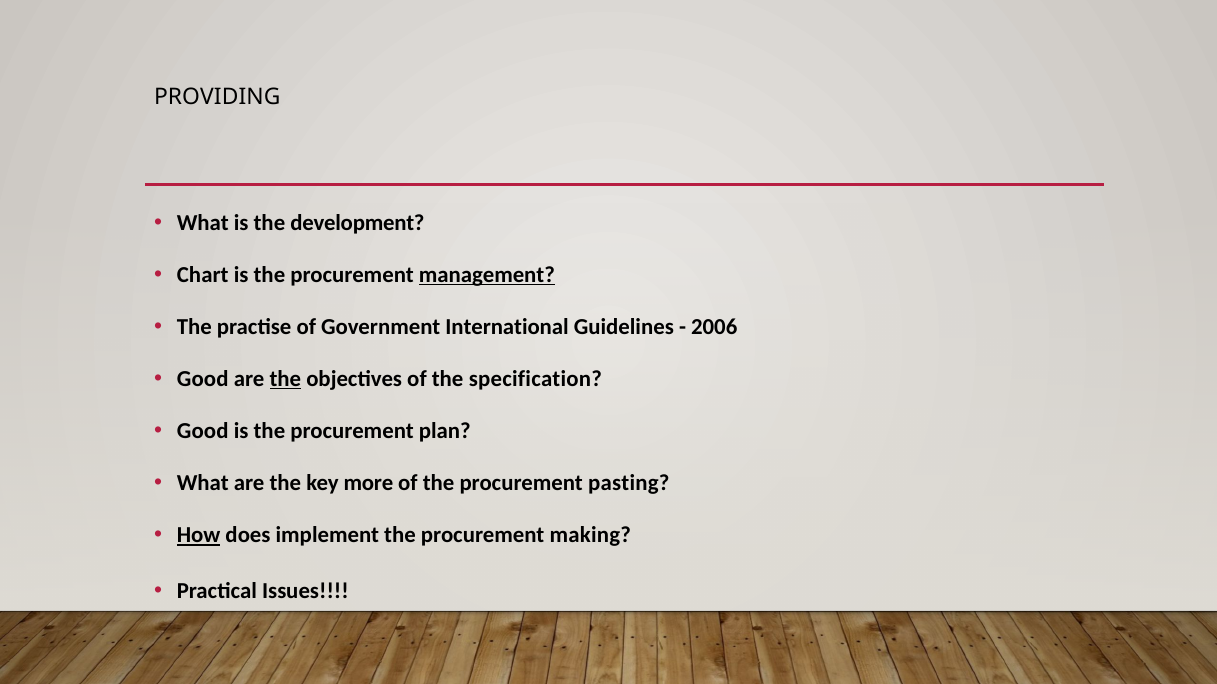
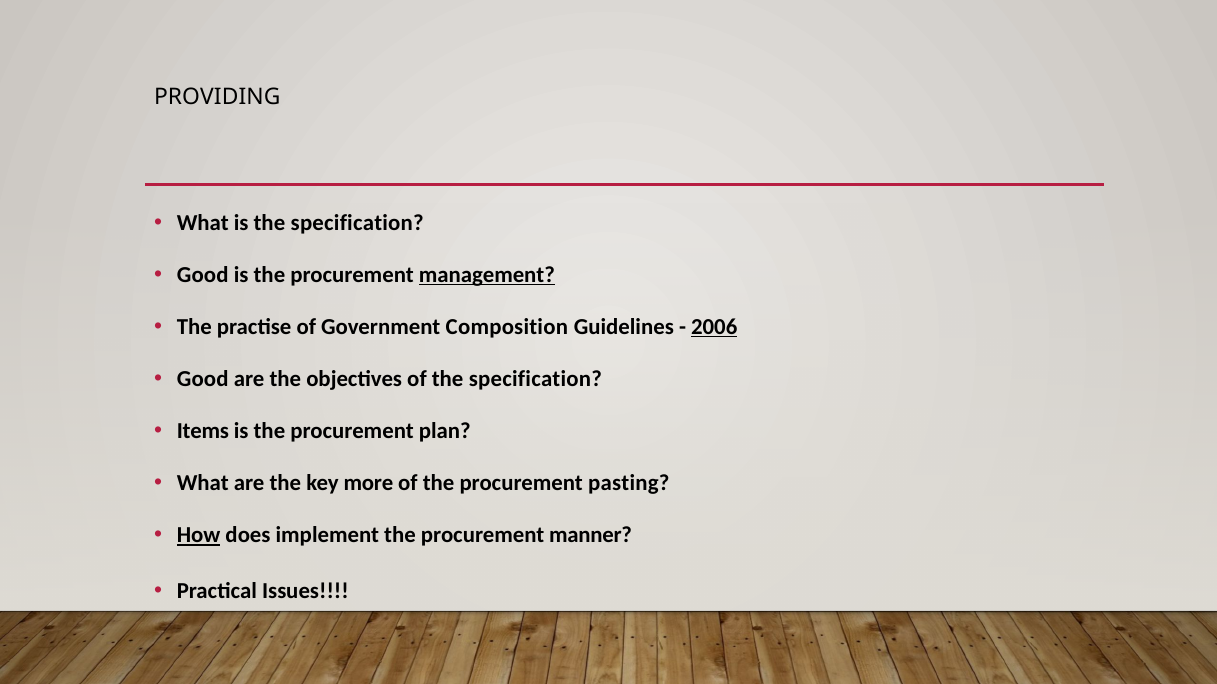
is the development: development -> specification
Chart at (203, 275): Chart -> Good
International: International -> Composition
2006 underline: none -> present
the at (285, 379) underline: present -> none
Good at (203, 431): Good -> Items
making: making -> manner
